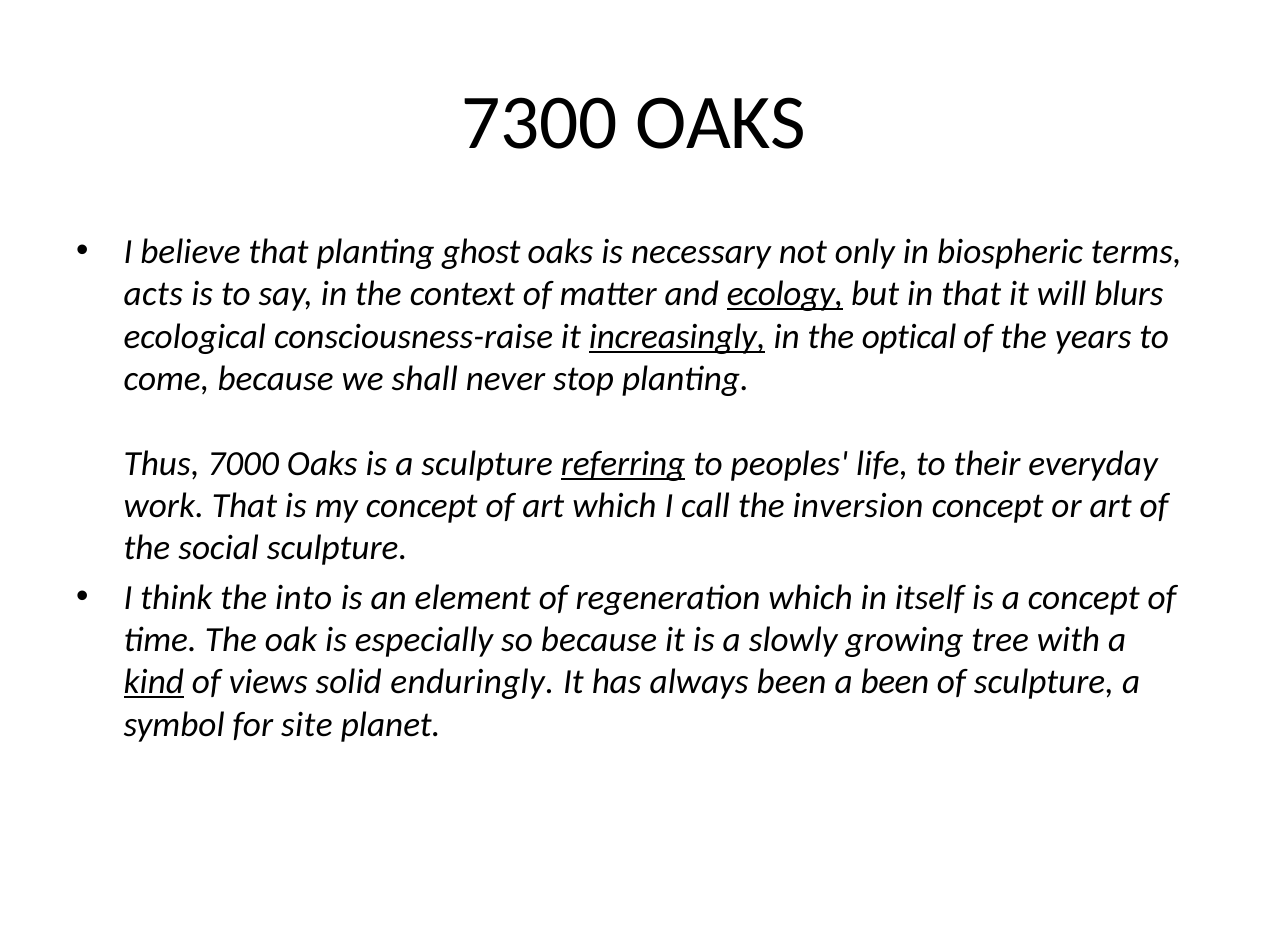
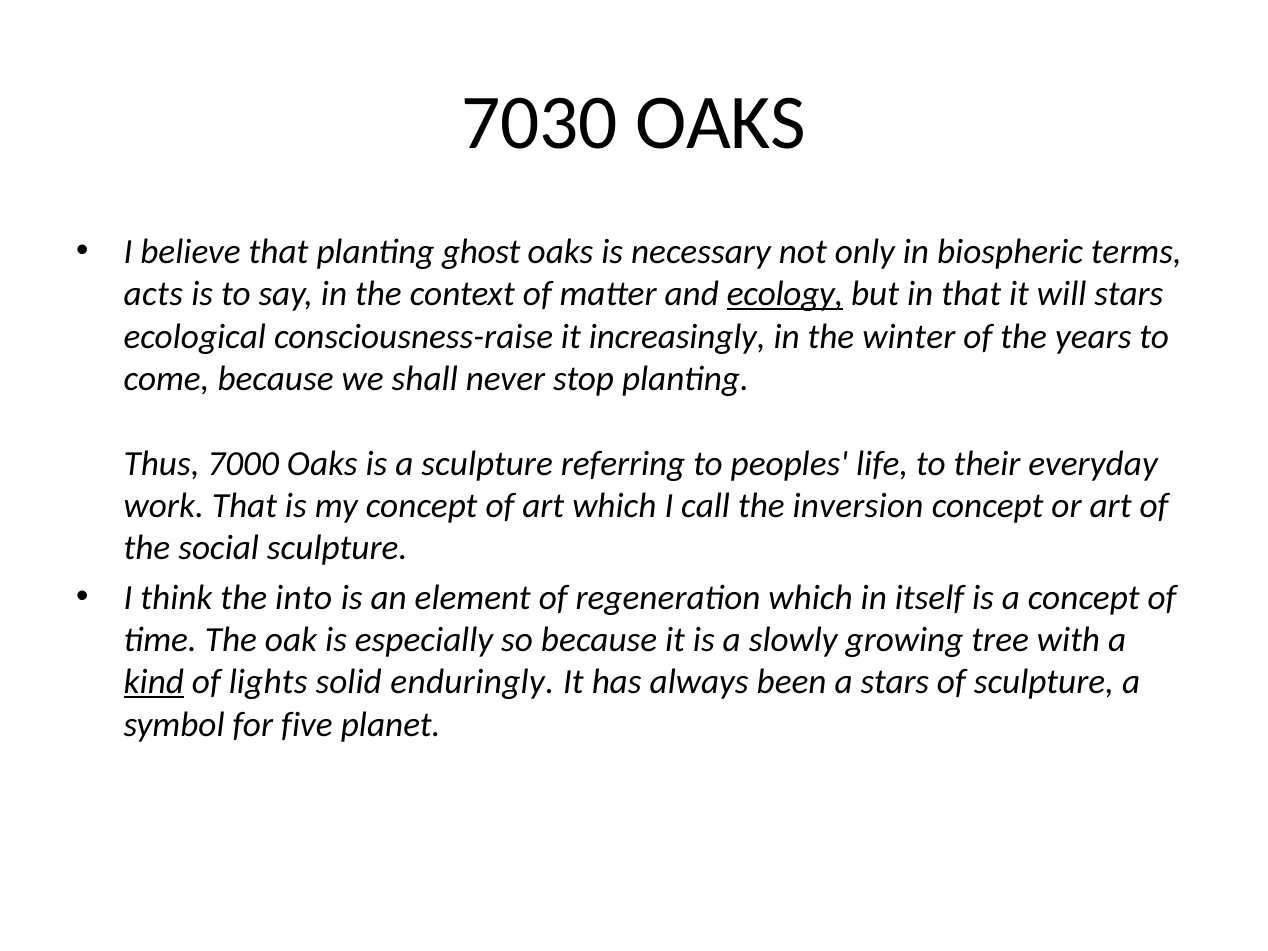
7300: 7300 -> 7030
will blurs: blurs -> stars
increasingly underline: present -> none
optical: optical -> winter
referring underline: present -> none
views: views -> lights
a been: been -> stars
site: site -> five
